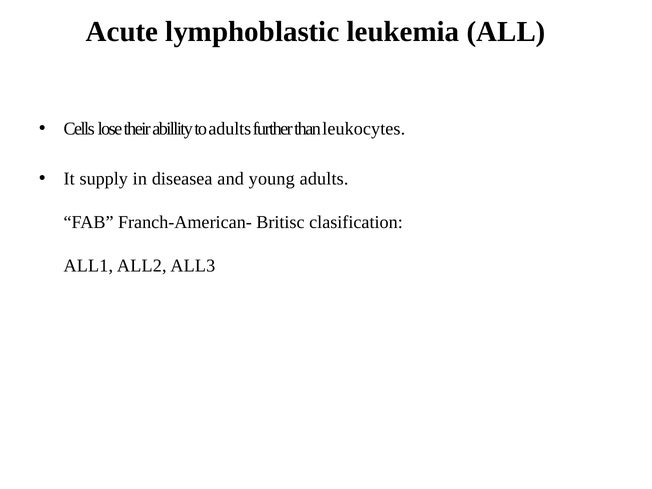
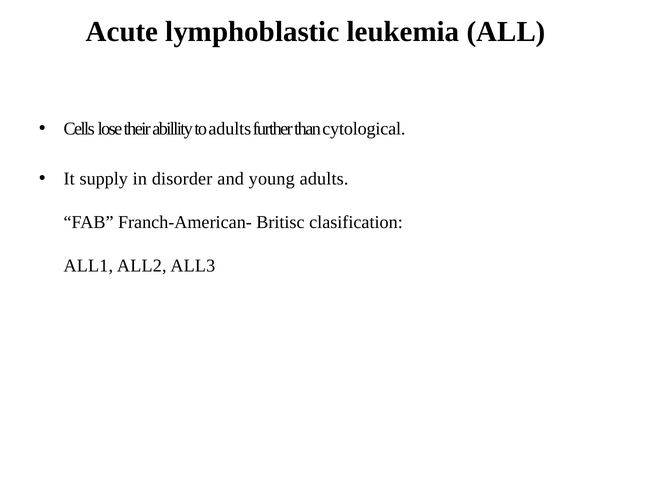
leukocytes: leukocytes -> cytological
diseasea: diseasea -> disorder
